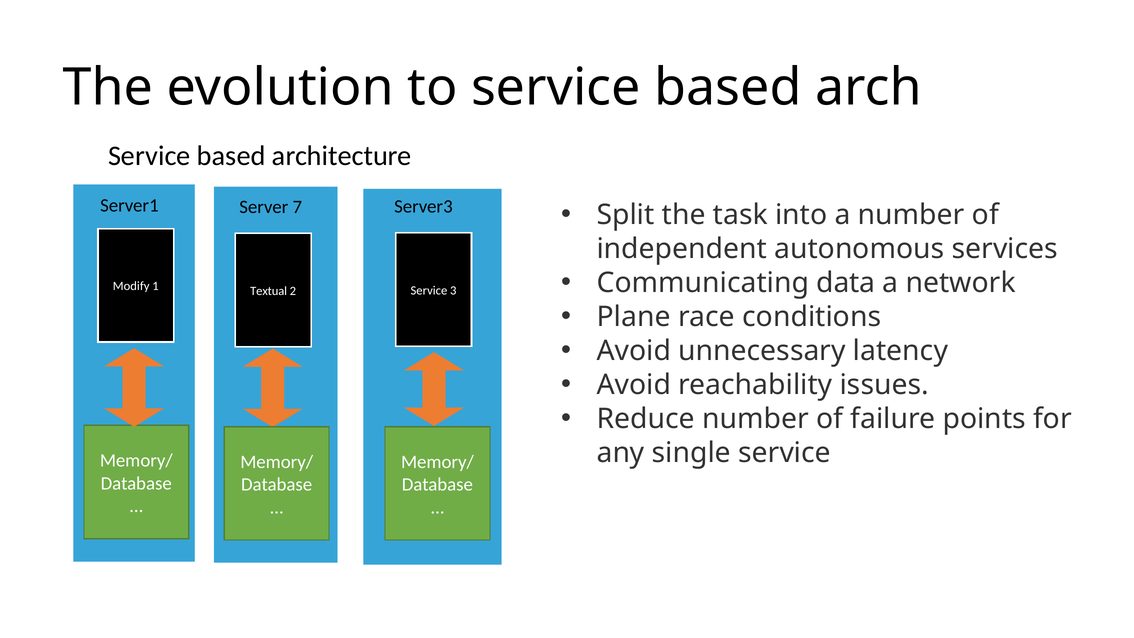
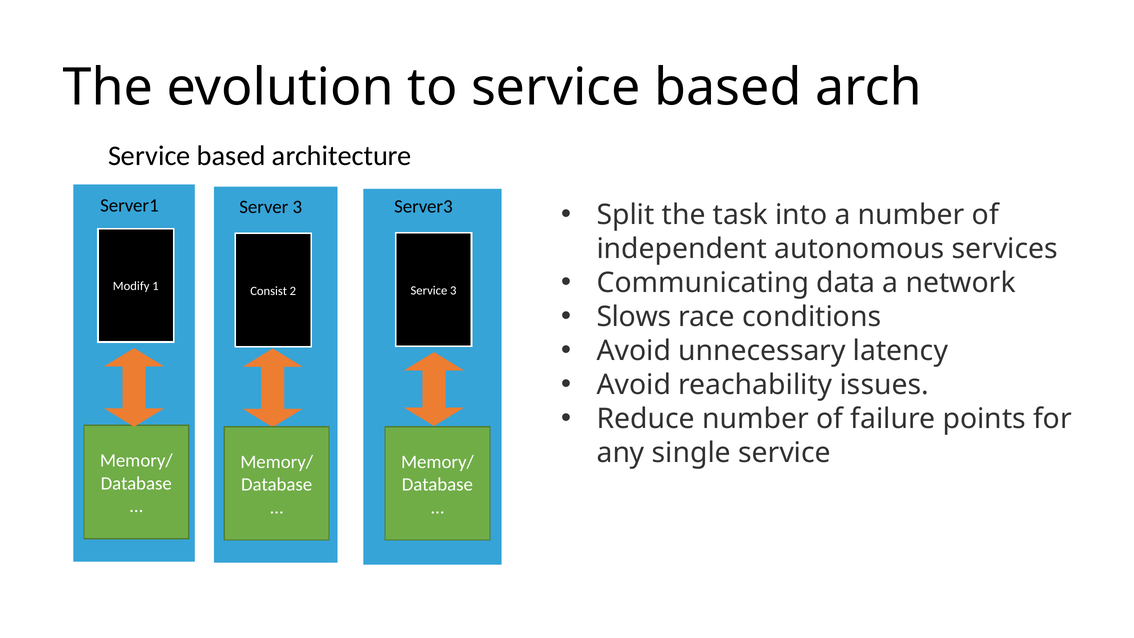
Server 7: 7 -> 3
Textual: Textual -> Consist
Plane: Plane -> Slows
